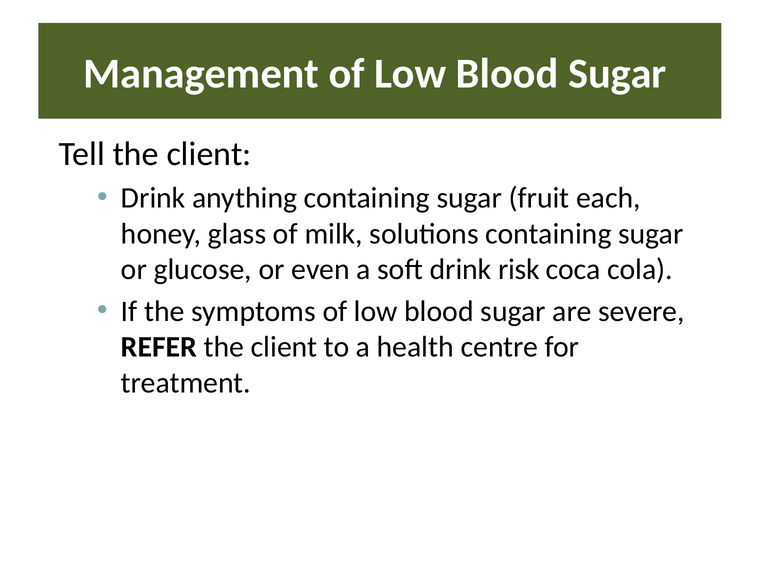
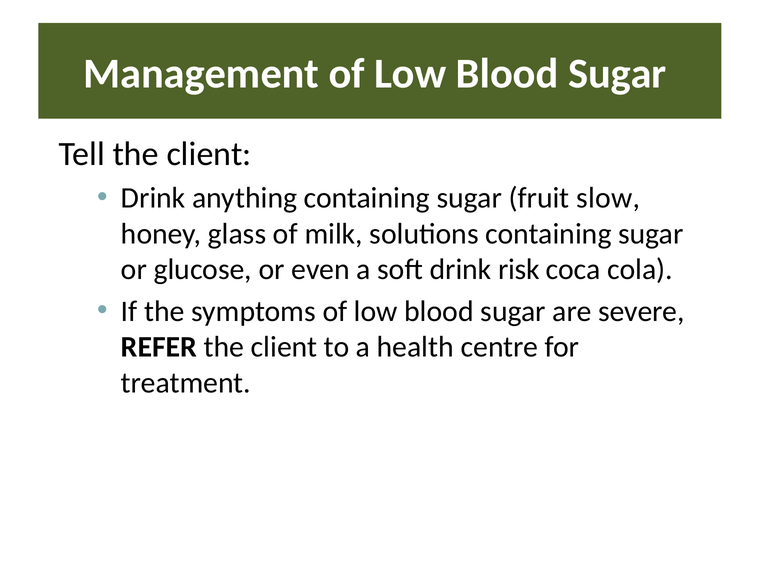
each: each -> slow
